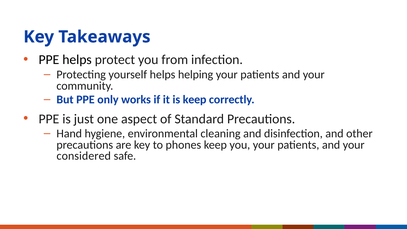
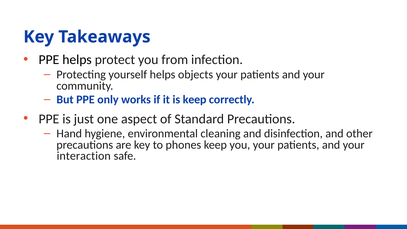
helping: helping -> objects
considered: considered -> interaction
